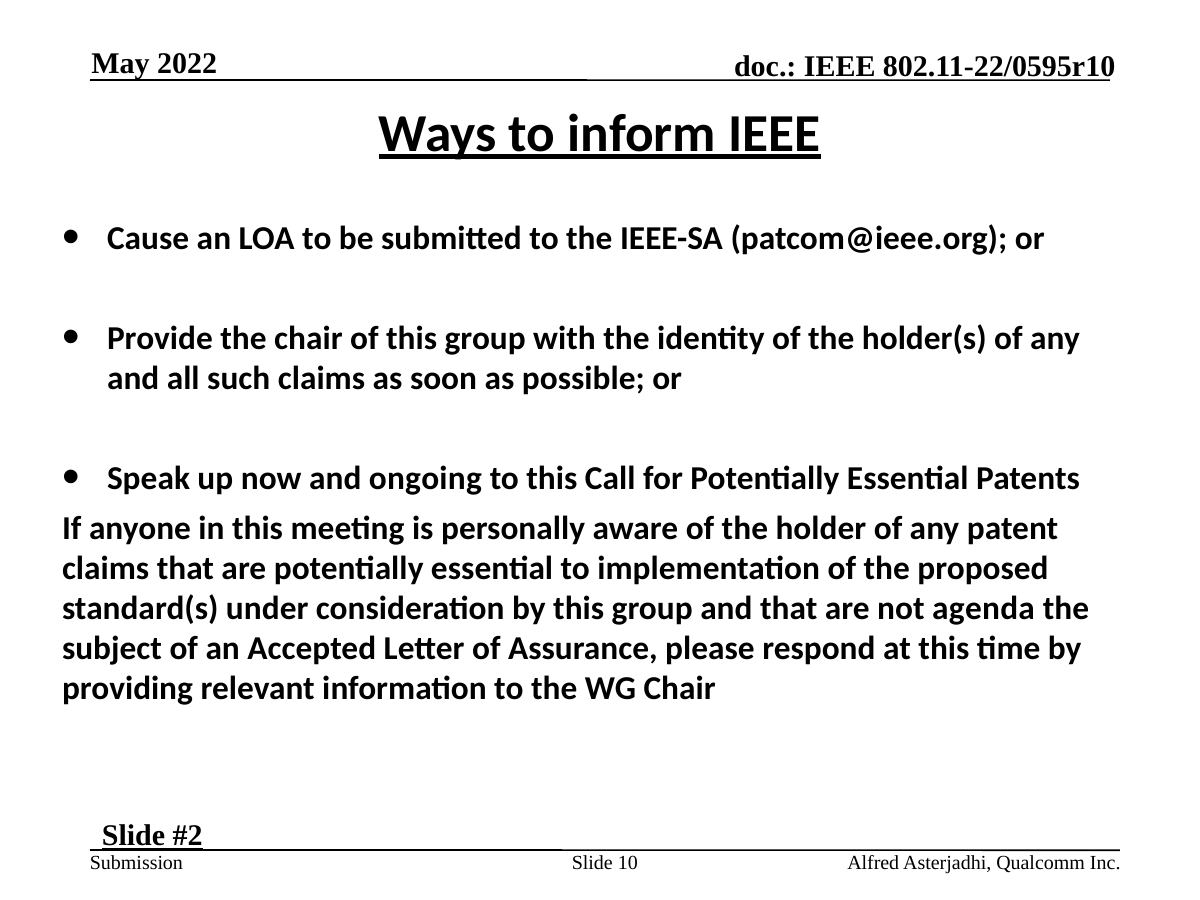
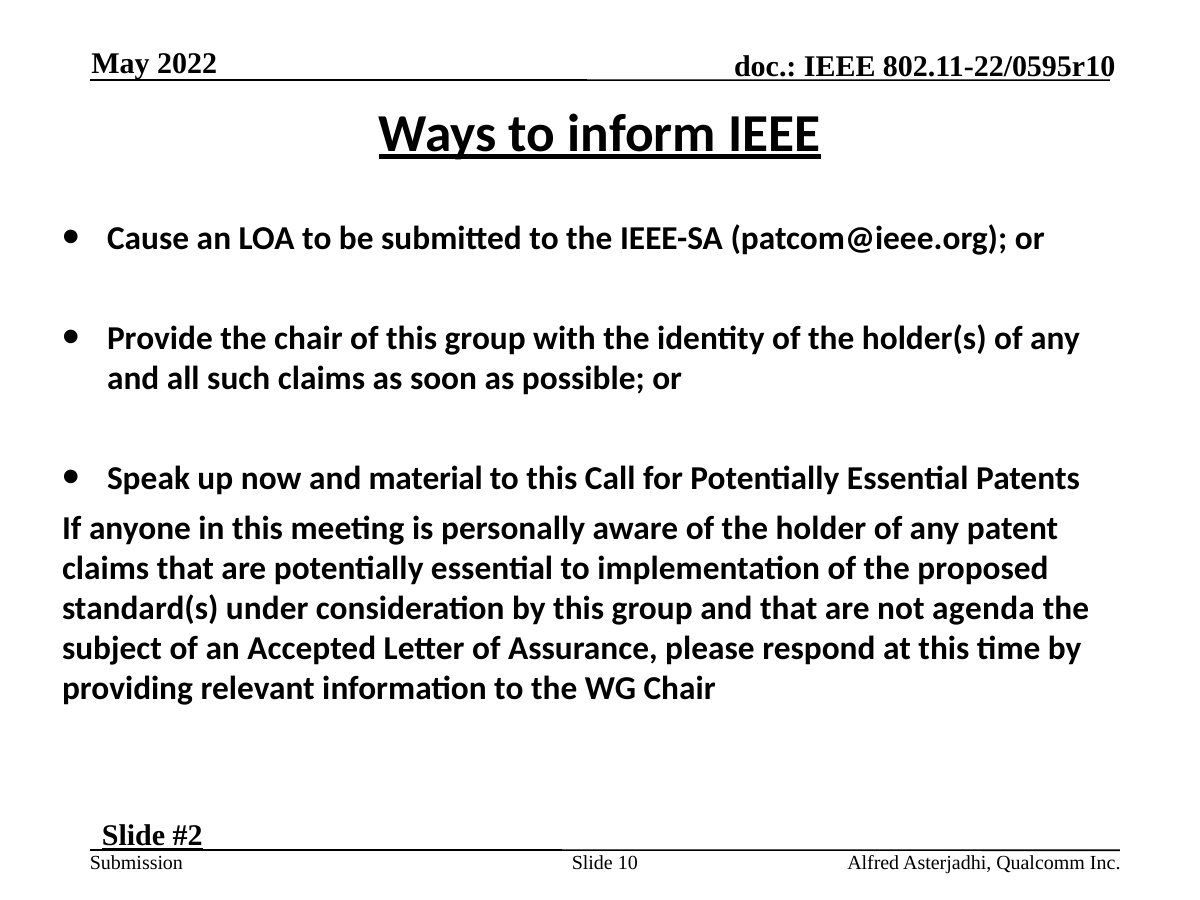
ongoing: ongoing -> material
